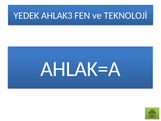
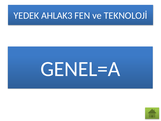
AHLAK=A: AHLAK=A -> GENEL=A
